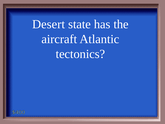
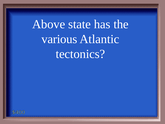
Desert: Desert -> Above
aircraft: aircraft -> various
